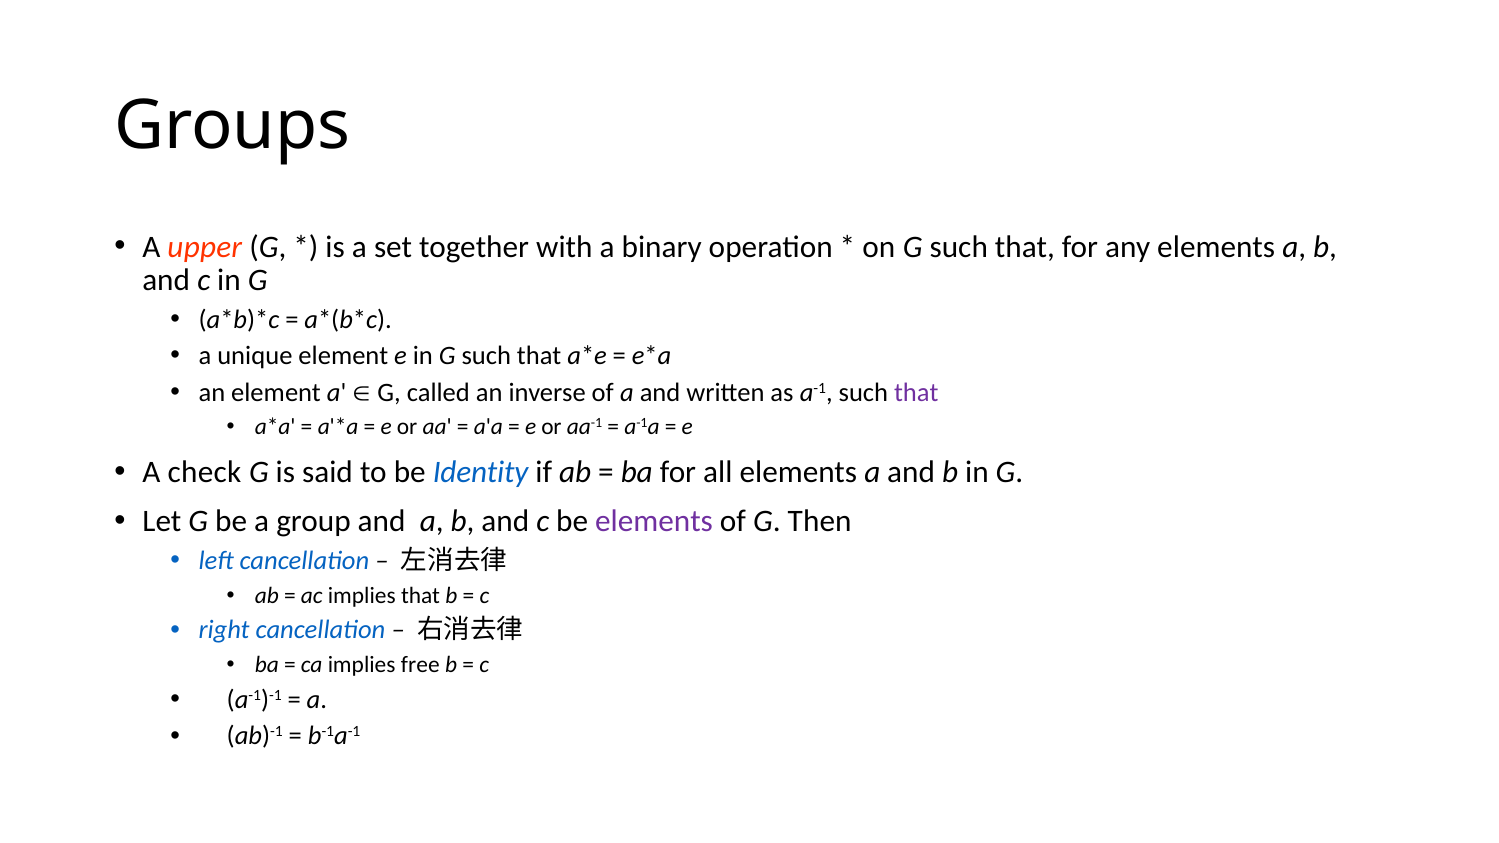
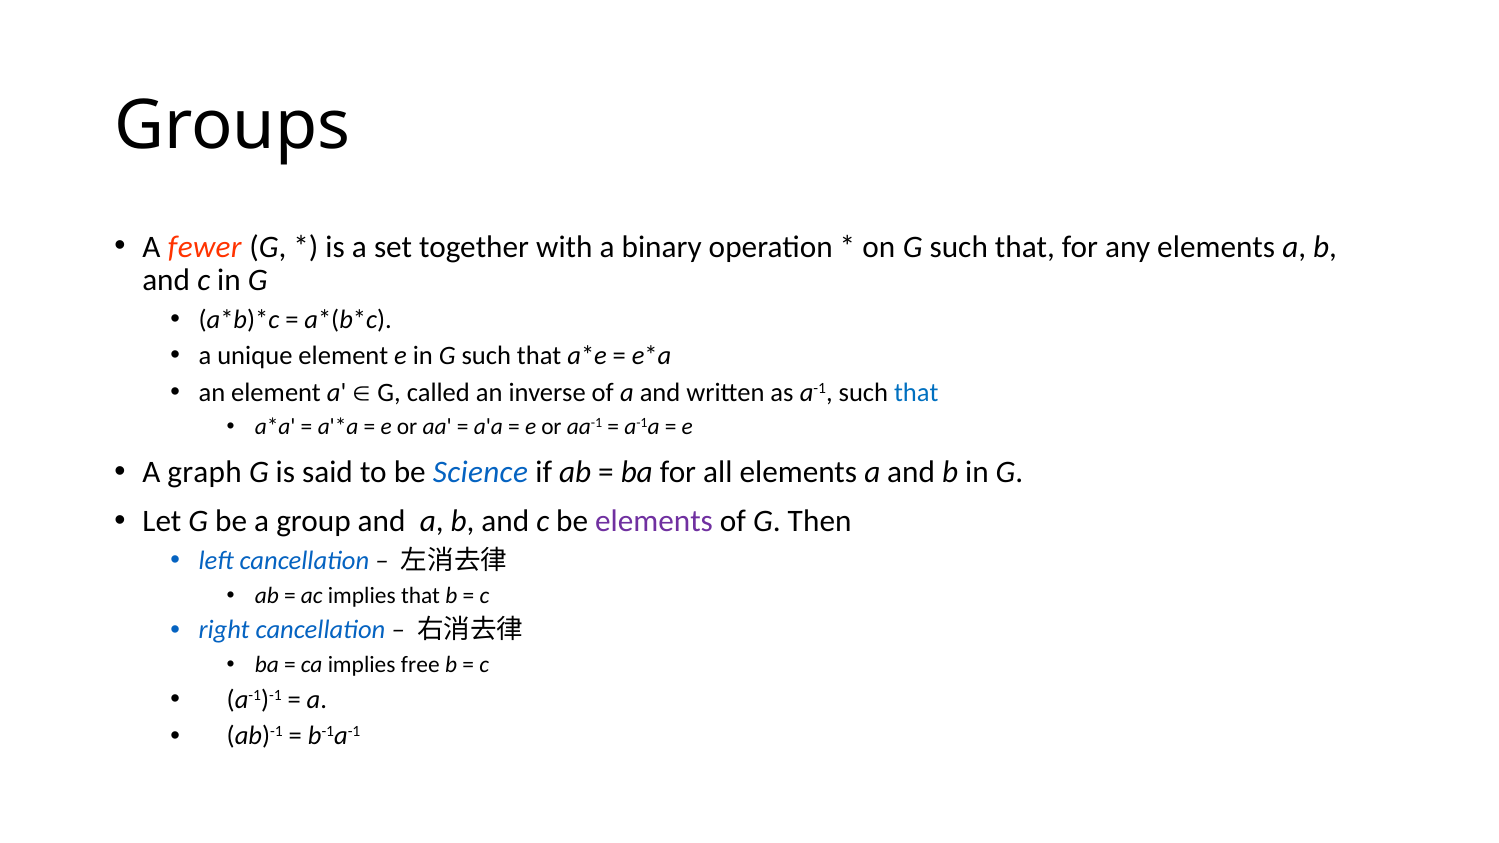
upper: upper -> fewer
that at (916, 392) colour: purple -> blue
check: check -> graph
Identity: Identity -> Science
